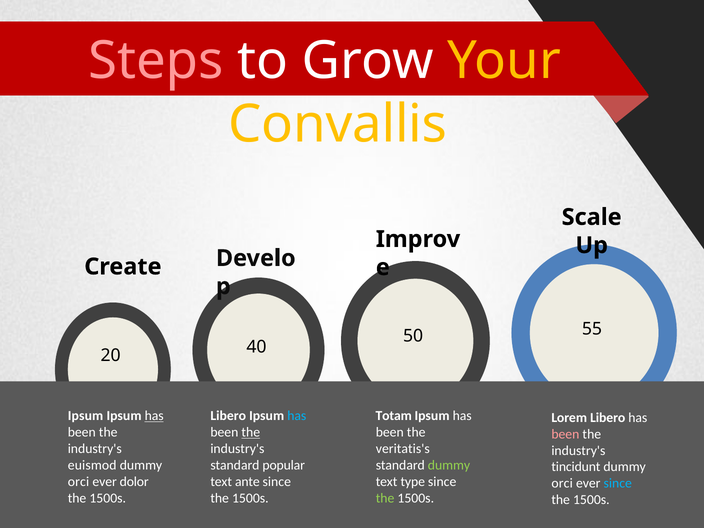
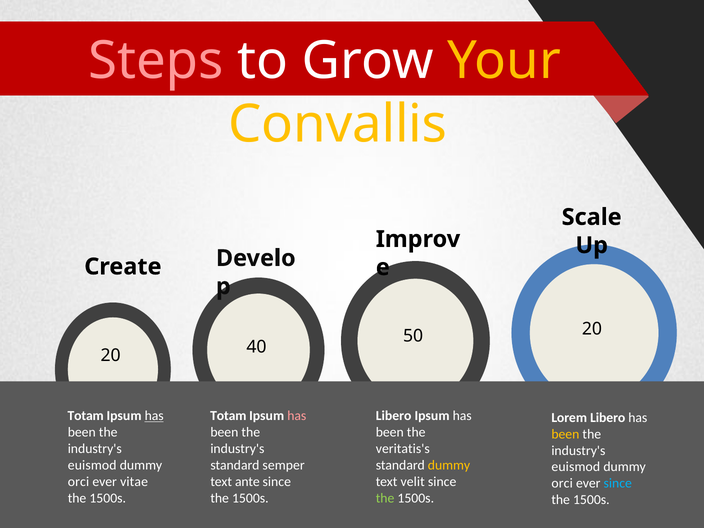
50 55: 55 -> 20
Ipsum at (86, 416): Ipsum -> Totam
Libero at (228, 416): Libero -> Totam
has at (297, 416) colour: light blue -> pink
Totam at (394, 416): Totam -> Libero
the at (251, 432) underline: present -> none
been at (565, 434) colour: pink -> yellow
popular: popular -> semper
dummy at (449, 465) colour: light green -> yellow
tincidunt at (576, 467): tincidunt -> euismod
dolor: dolor -> vitae
type: type -> velit
